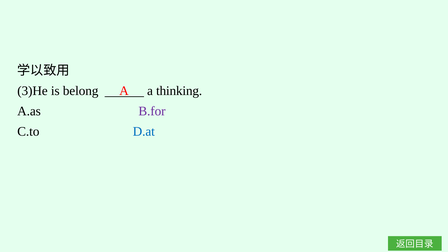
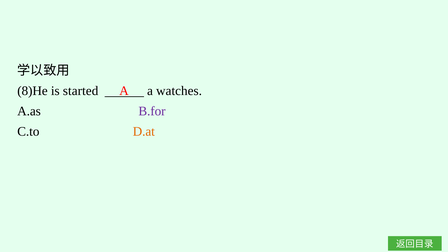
3)He: 3)He -> 8)He
belong: belong -> started
thinking: thinking -> watches
D.at colour: blue -> orange
